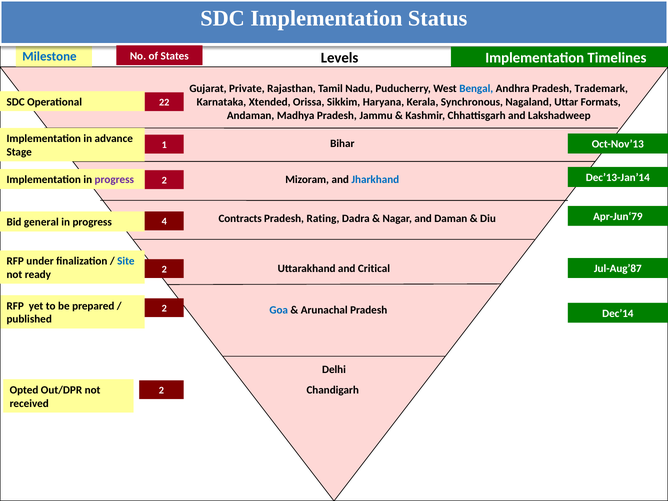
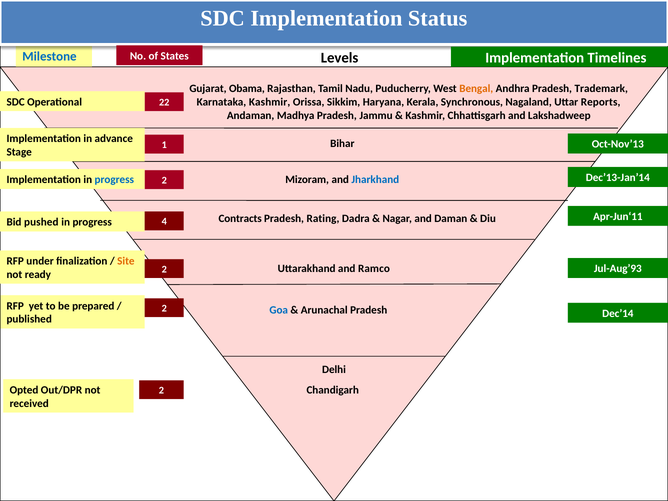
Private: Private -> Obama
Bengal colour: blue -> orange
Karnataka Xtended: Xtended -> Kashmir
Formats: Formats -> Reports
progress at (114, 180) colour: purple -> blue
Apr-Jun‘79: Apr-Jun‘79 -> Apr-Jun‘11
general: general -> pushed
Site colour: blue -> orange
Critical: Critical -> Ramco
Jul-Aug’87: Jul-Aug’87 -> Jul-Aug’93
